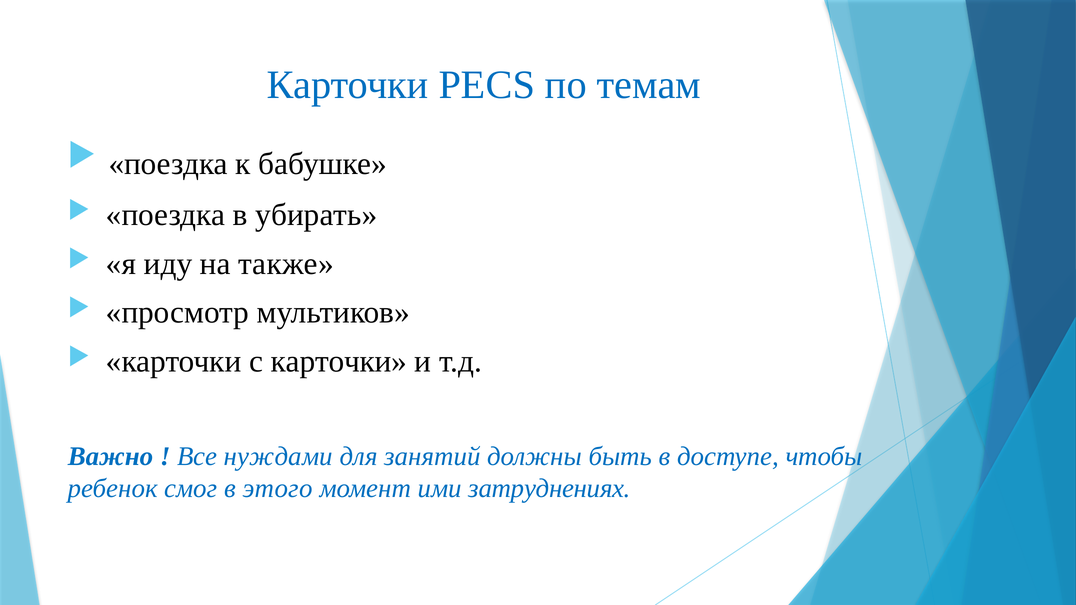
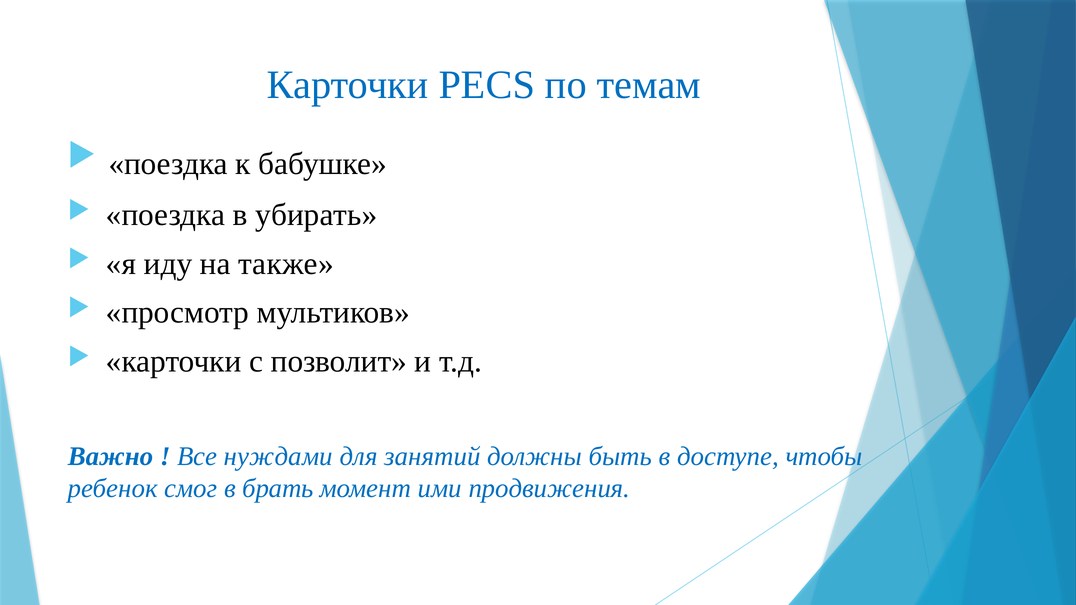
с карточки: карточки -> позволит
этого: этого -> брать
затруднениях: затруднениях -> продвижения
